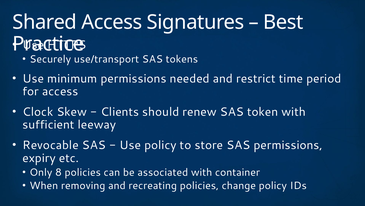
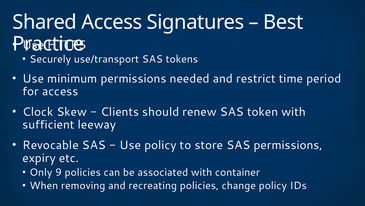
8: 8 -> 9
